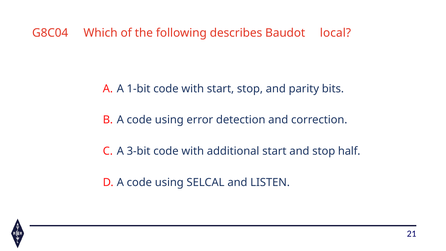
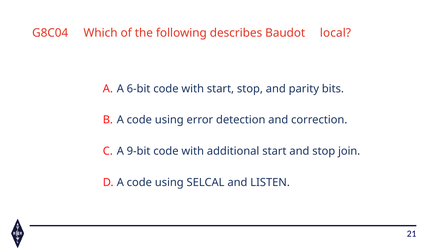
1-bit: 1-bit -> 6-bit
3-bit: 3-bit -> 9-bit
half: half -> join
